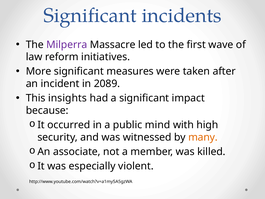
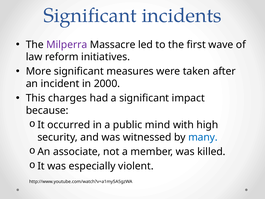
2089: 2089 -> 2000
insights: insights -> charges
many colour: orange -> blue
